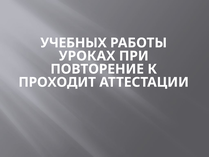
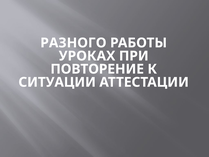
УЧЕБНЫХ: УЧЕБНЫХ -> РАЗНОГО
ПРОХОДИТ: ПРОХОДИТ -> СИТУАЦИИ
